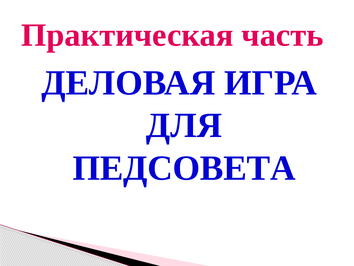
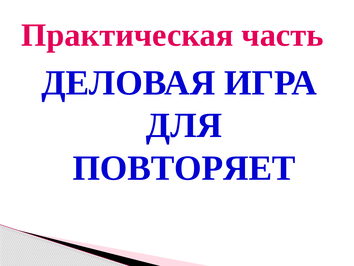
ПЕДСОВЕТА: ПЕДСОВЕТА -> ПОВТОРЯЕТ
